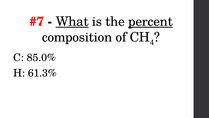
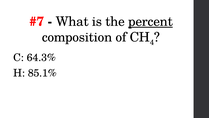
What underline: present -> none
85.0%: 85.0% -> 64.3%
61.3%: 61.3% -> 85.1%
